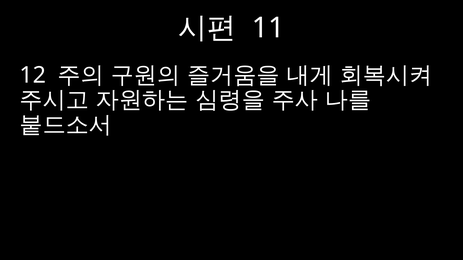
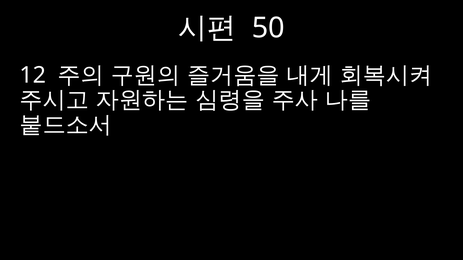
11: 11 -> 50
